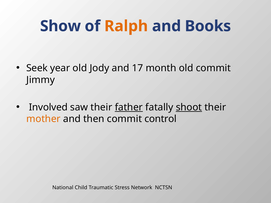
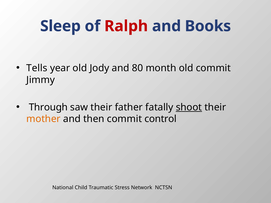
Show: Show -> Sleep
Ralph colour: orange -> red
Seek: Seek -> Tells
17: 17 -> 80
Involved: Involved -> Through
father underline: present -> none
